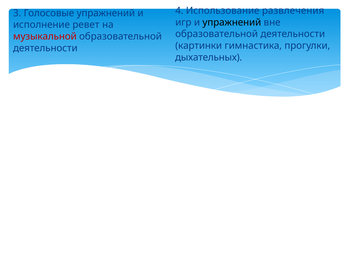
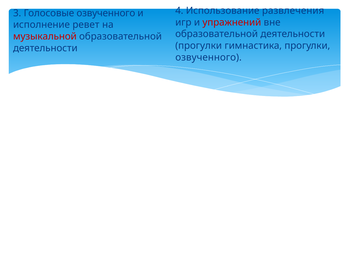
Голосовые упражнений: упражнений -> озвученного
упражнений at (232, 22) colour: black -> red
картинки at (199, 46): картинки -> прогулки
дыхательных at (209, 57): дыхательных -> озвученного
